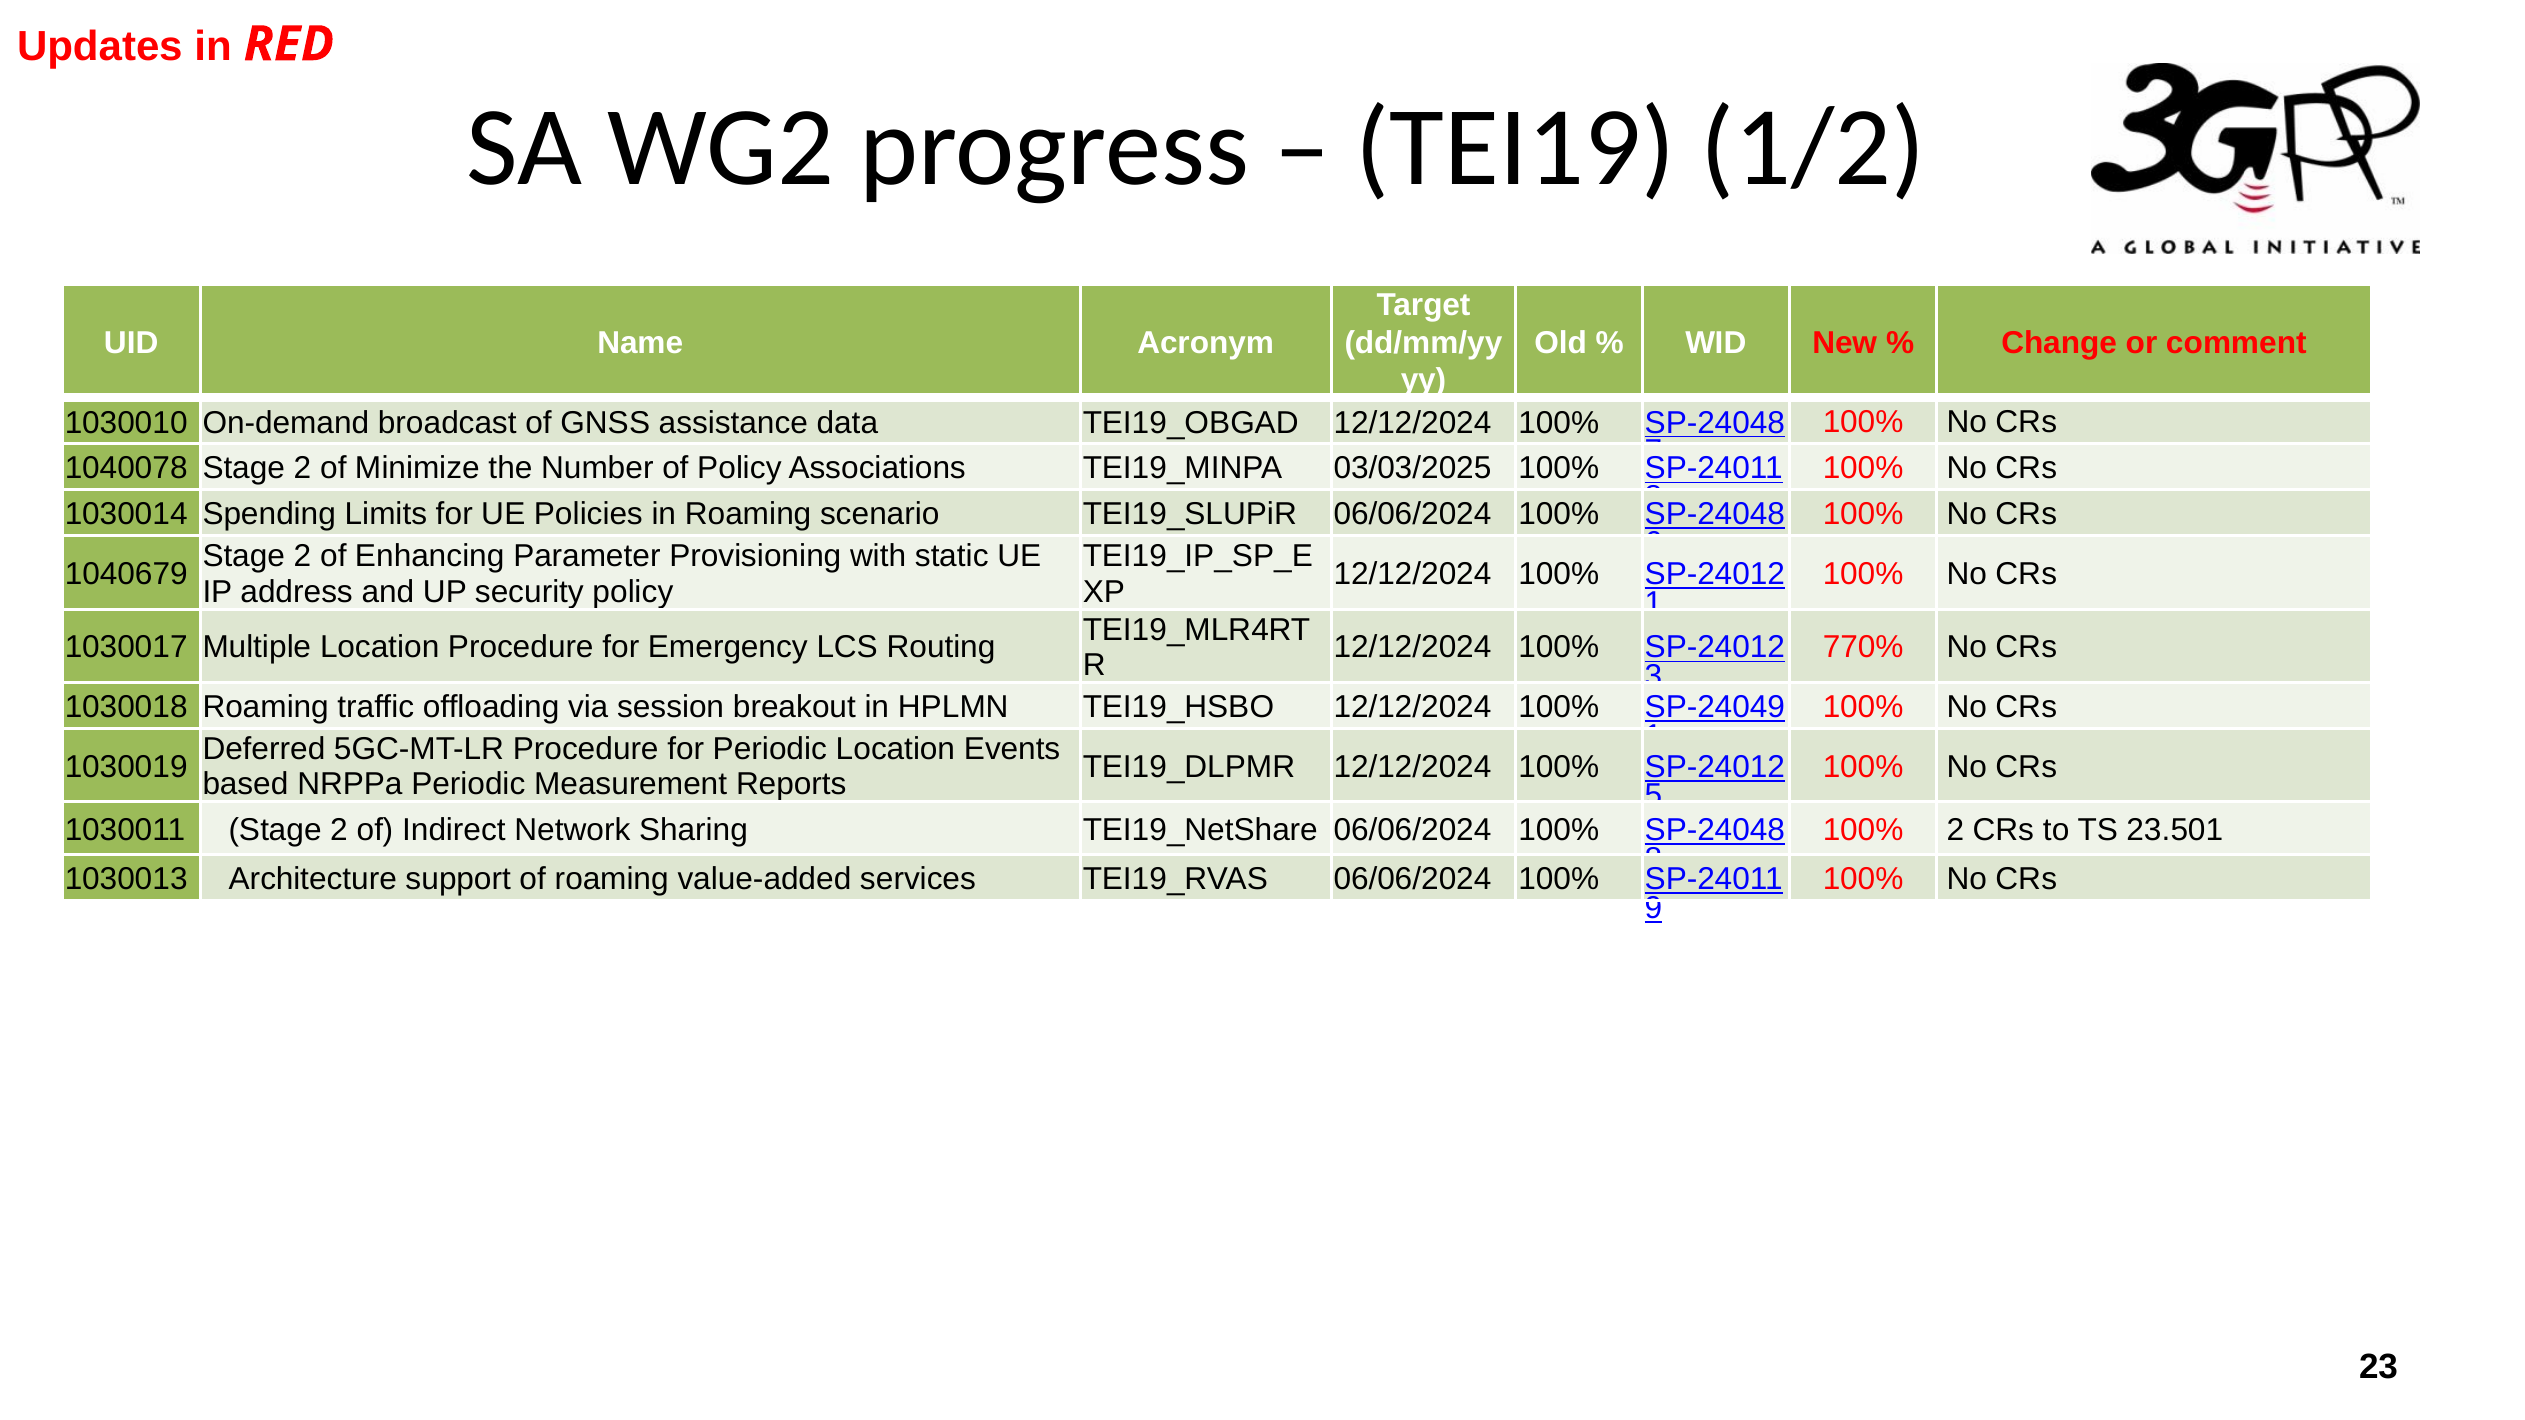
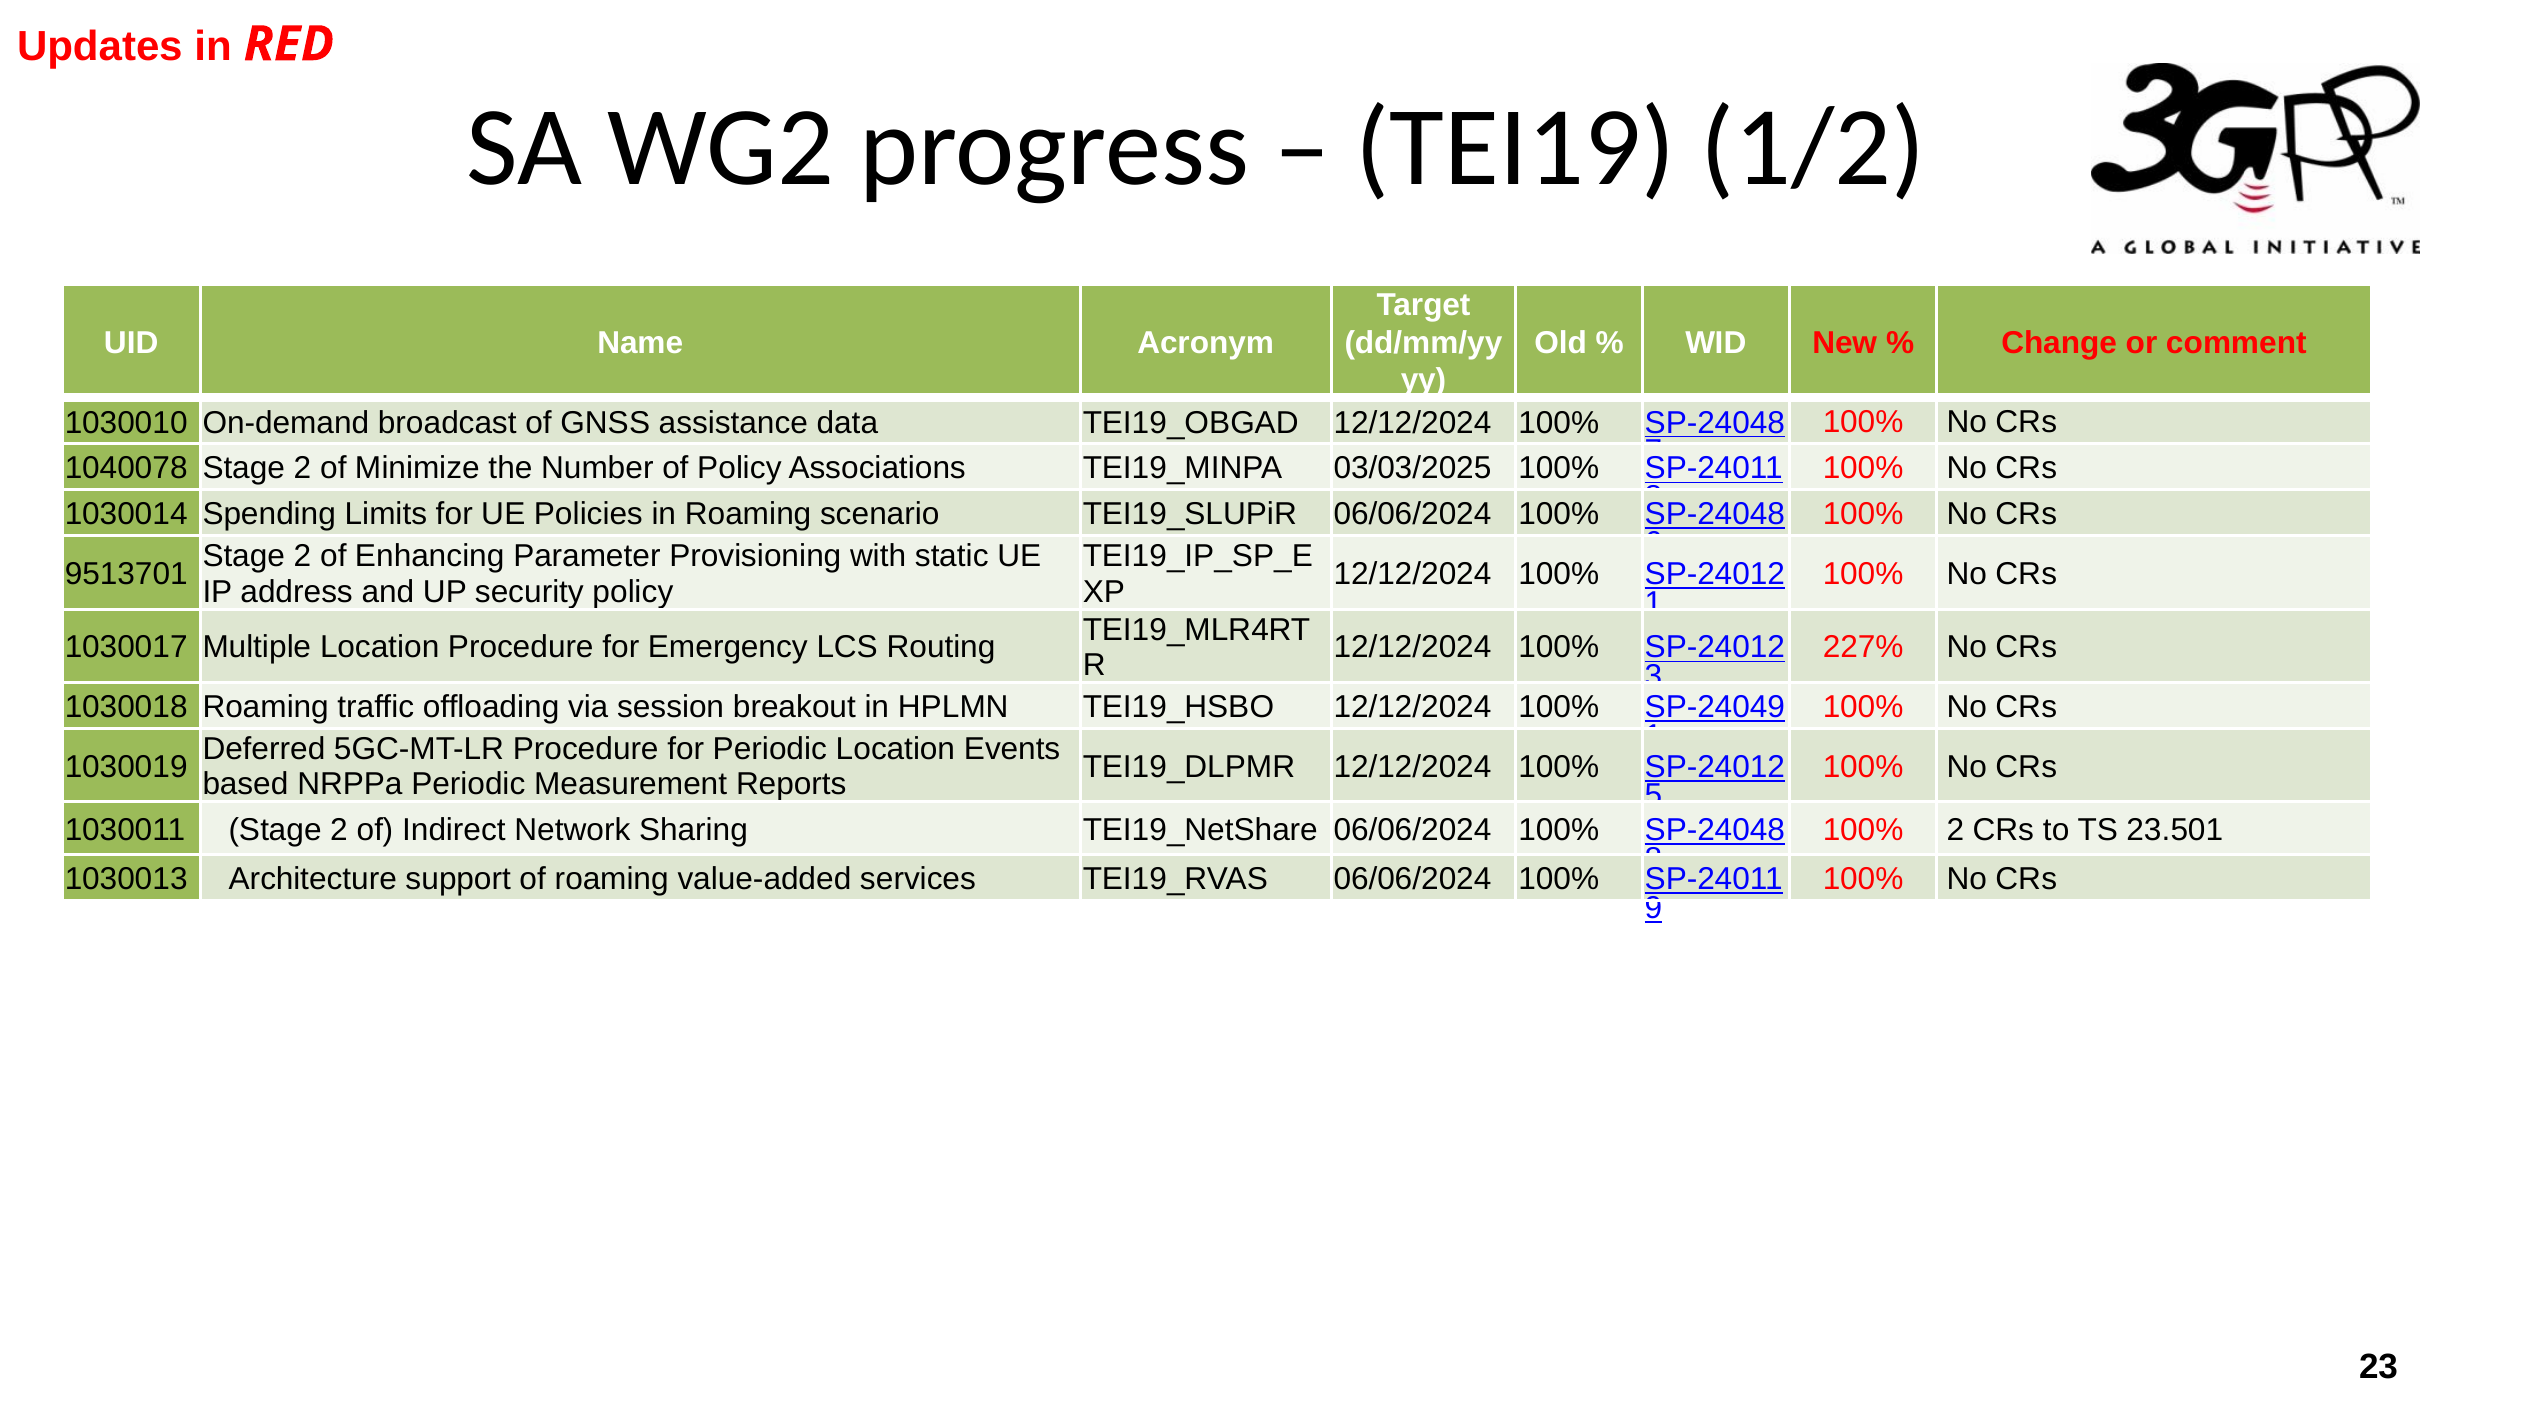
1040679: 1040679 -> 9513701
770%: 770% -> 227%
